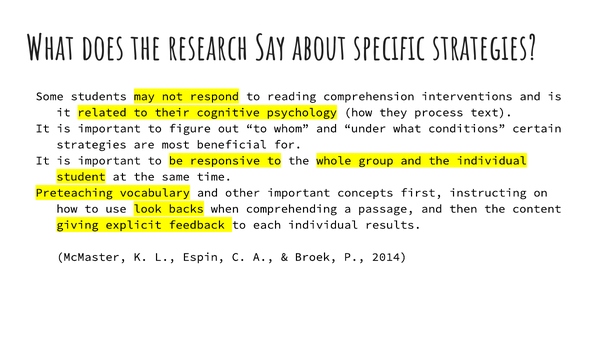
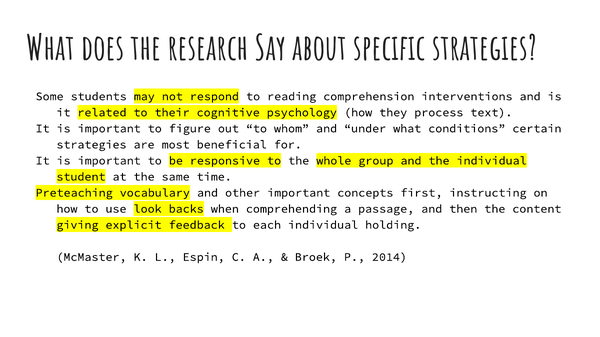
results: results -> holding
